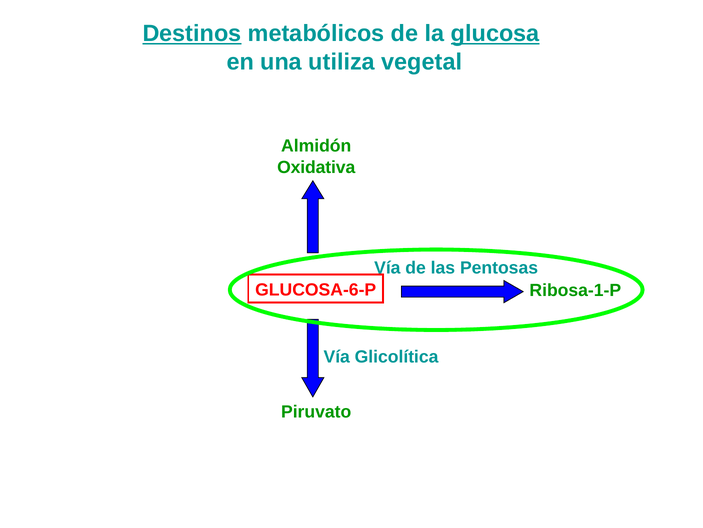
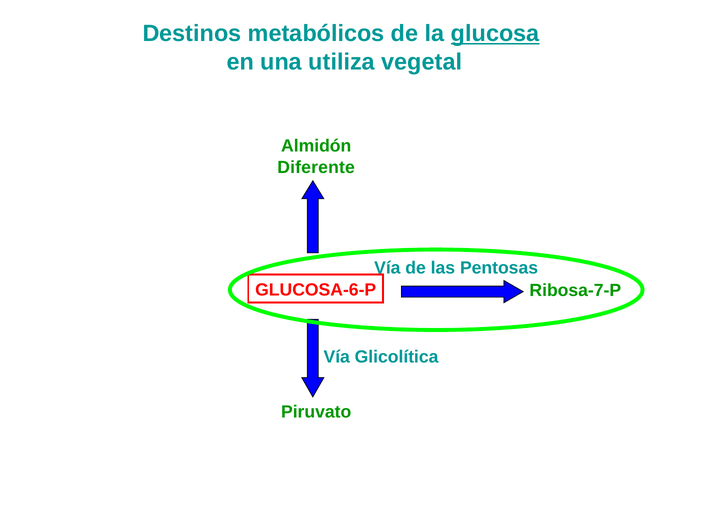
Destinos underline: present -> none
Oxidativa: Oxidativa -> Diferente
Ribosa-1-P: Ribosa-1-P -> Ribosa-7-P
